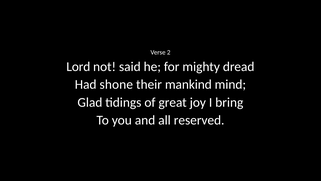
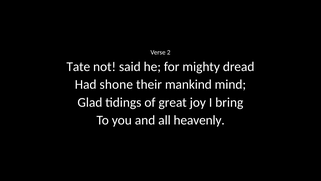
Lord: Lord -> Tate
reserved: reserved -> heavenly
